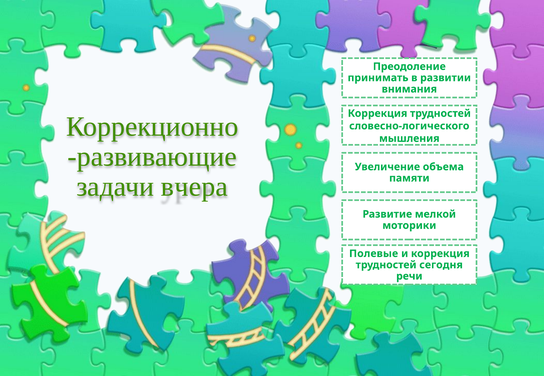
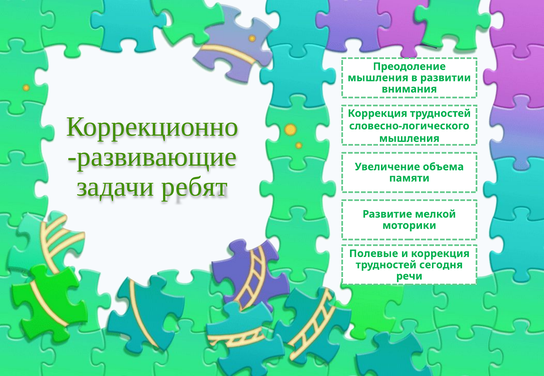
принимать at (378, 78): принимать -> мышления
вчера: вчера -> ребят
